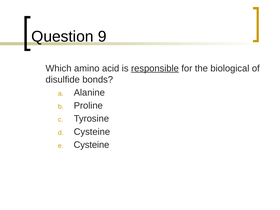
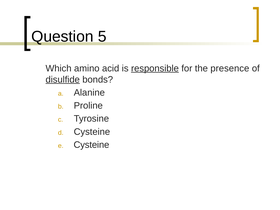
9: 9 -> 5
biological: biological -> presence
disulfide underline: none -> present
